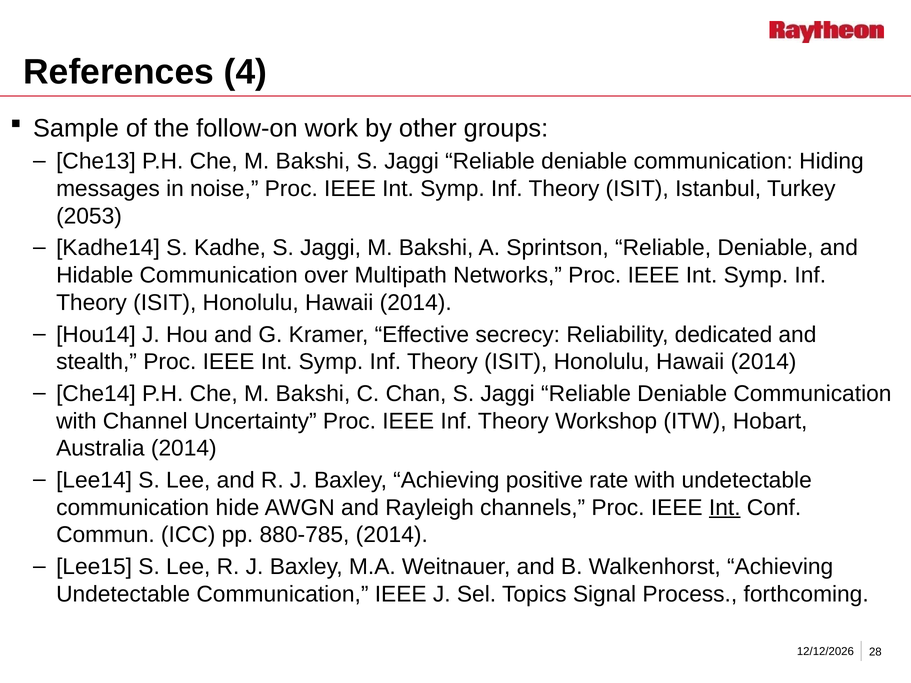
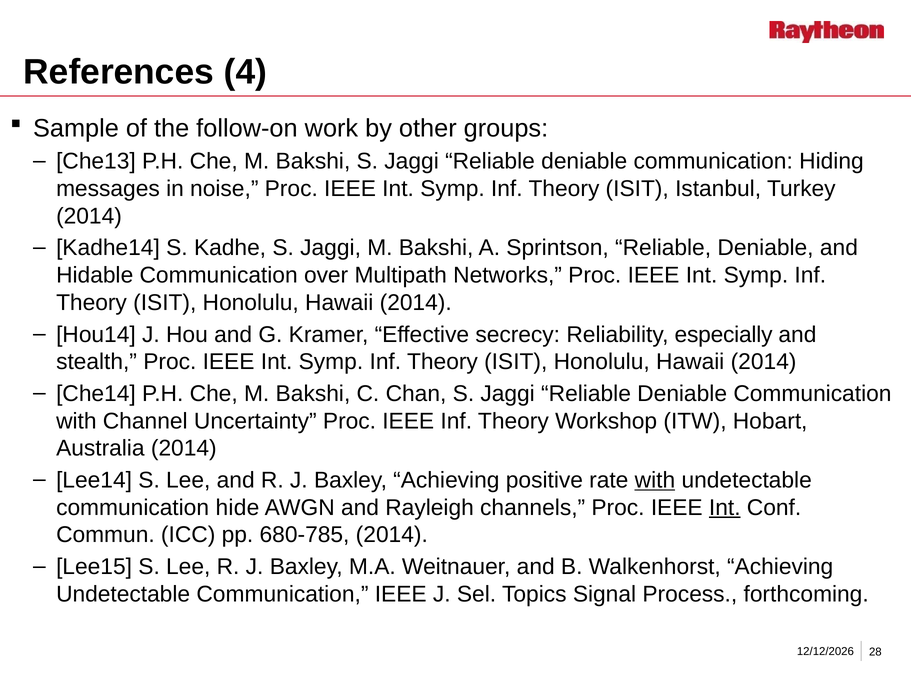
2053 at (89, 216): 2053 -> 2014
dedicated: dedicated -> especially
with at (655, 480) underline: none -> present
880-785: 880-785 -> 680-785
